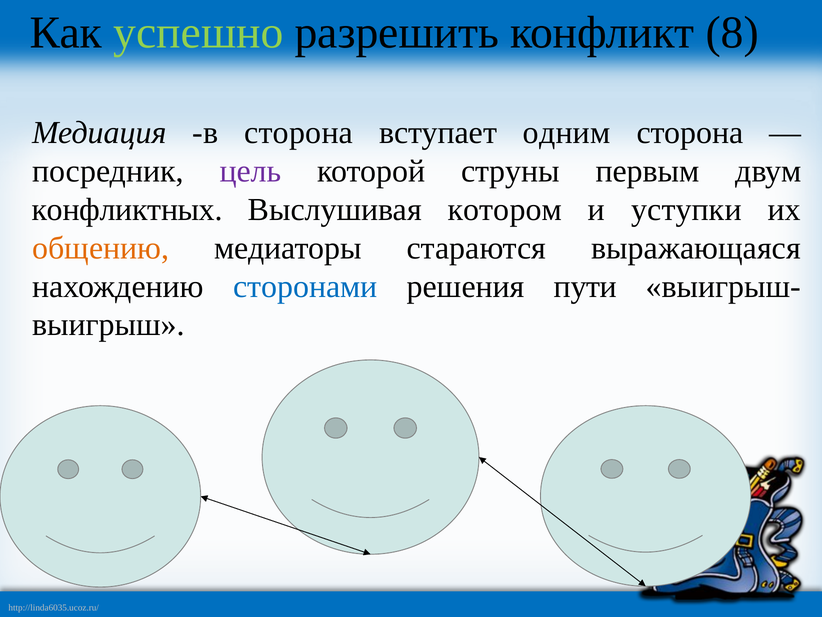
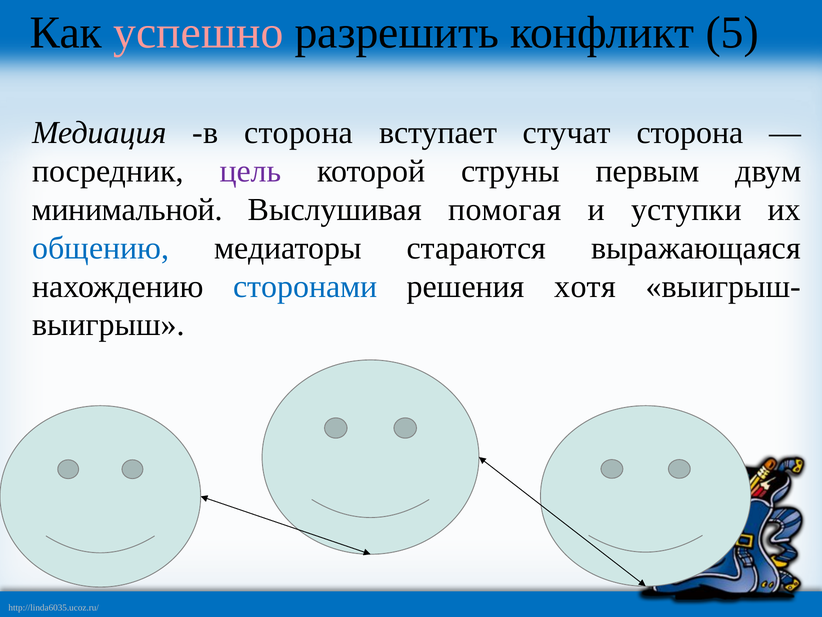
успешно colour: light green -> pink
8: 8 -> 5
одним: одним -> стучат
конфликтных: конфликтных -> минимальной
котором: котором -> помогая
общению colour: orange -> blue
пути: пути -> хотя
